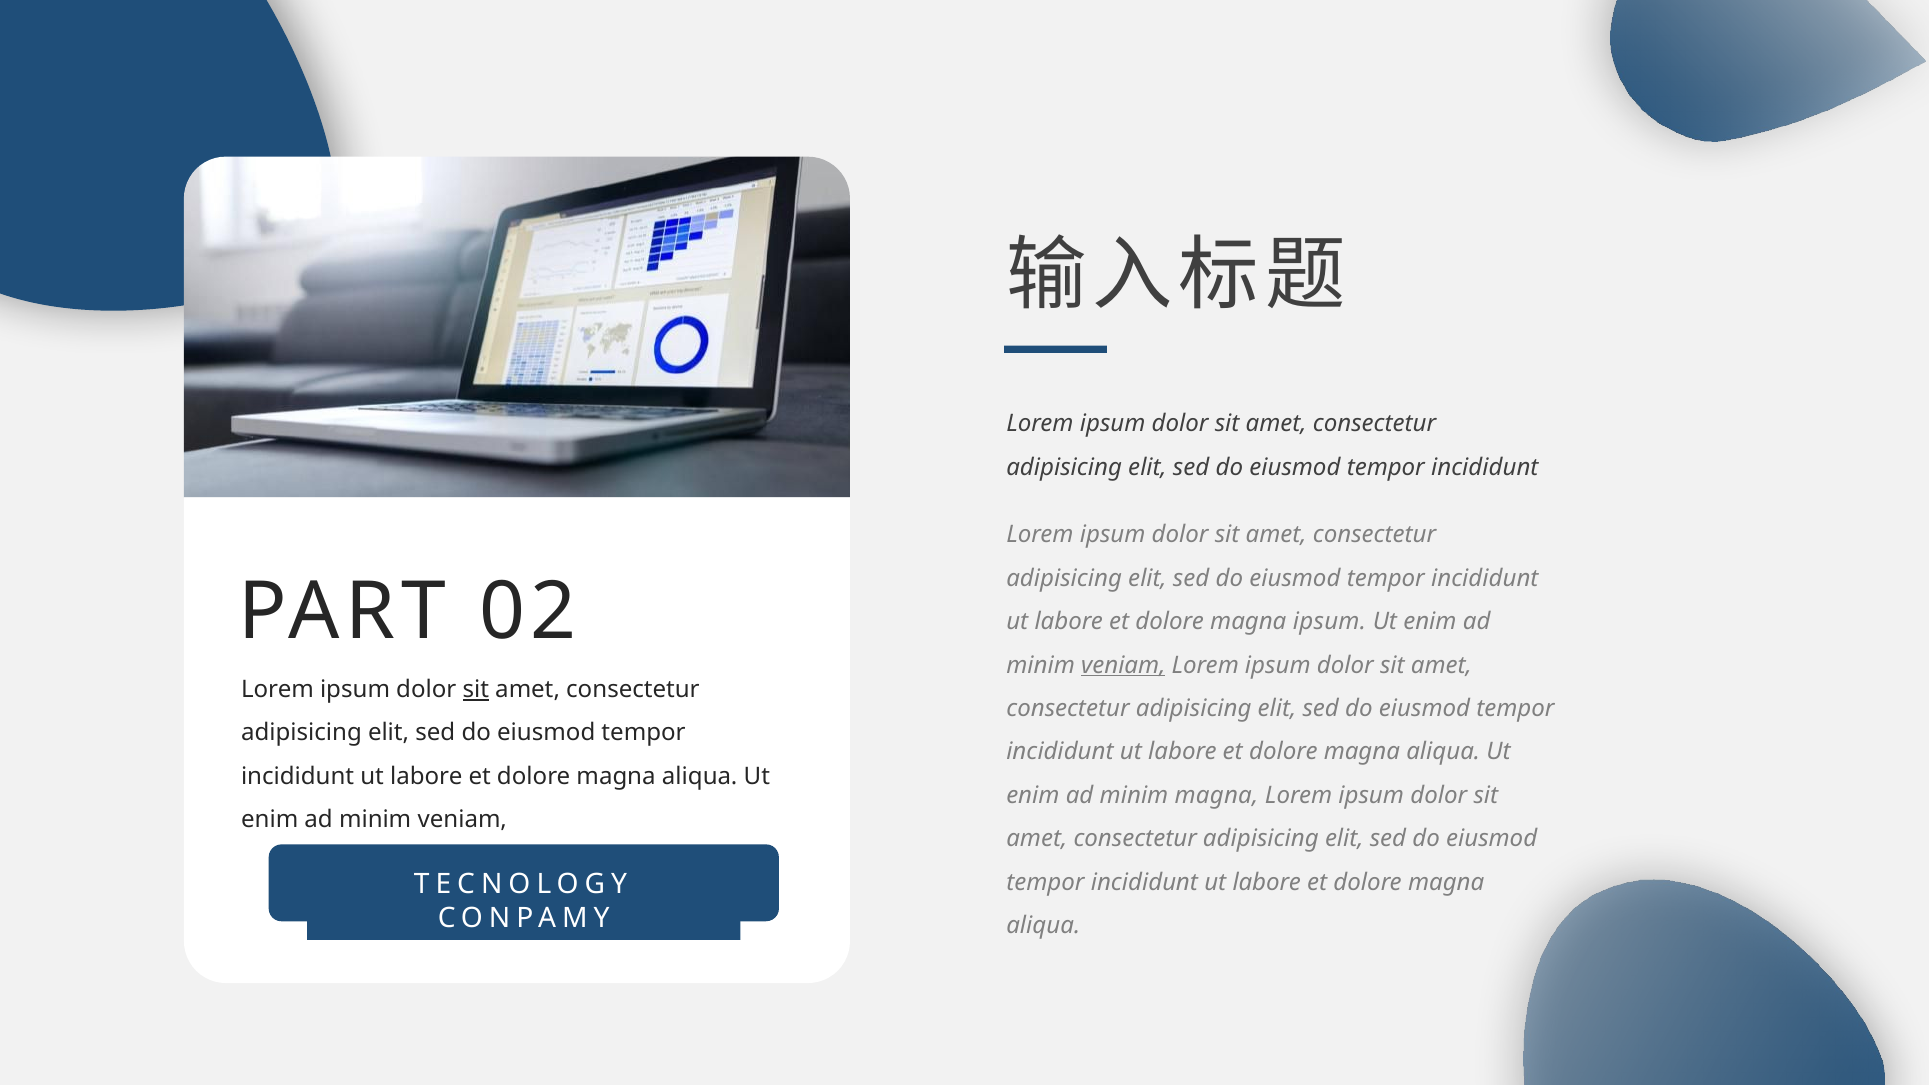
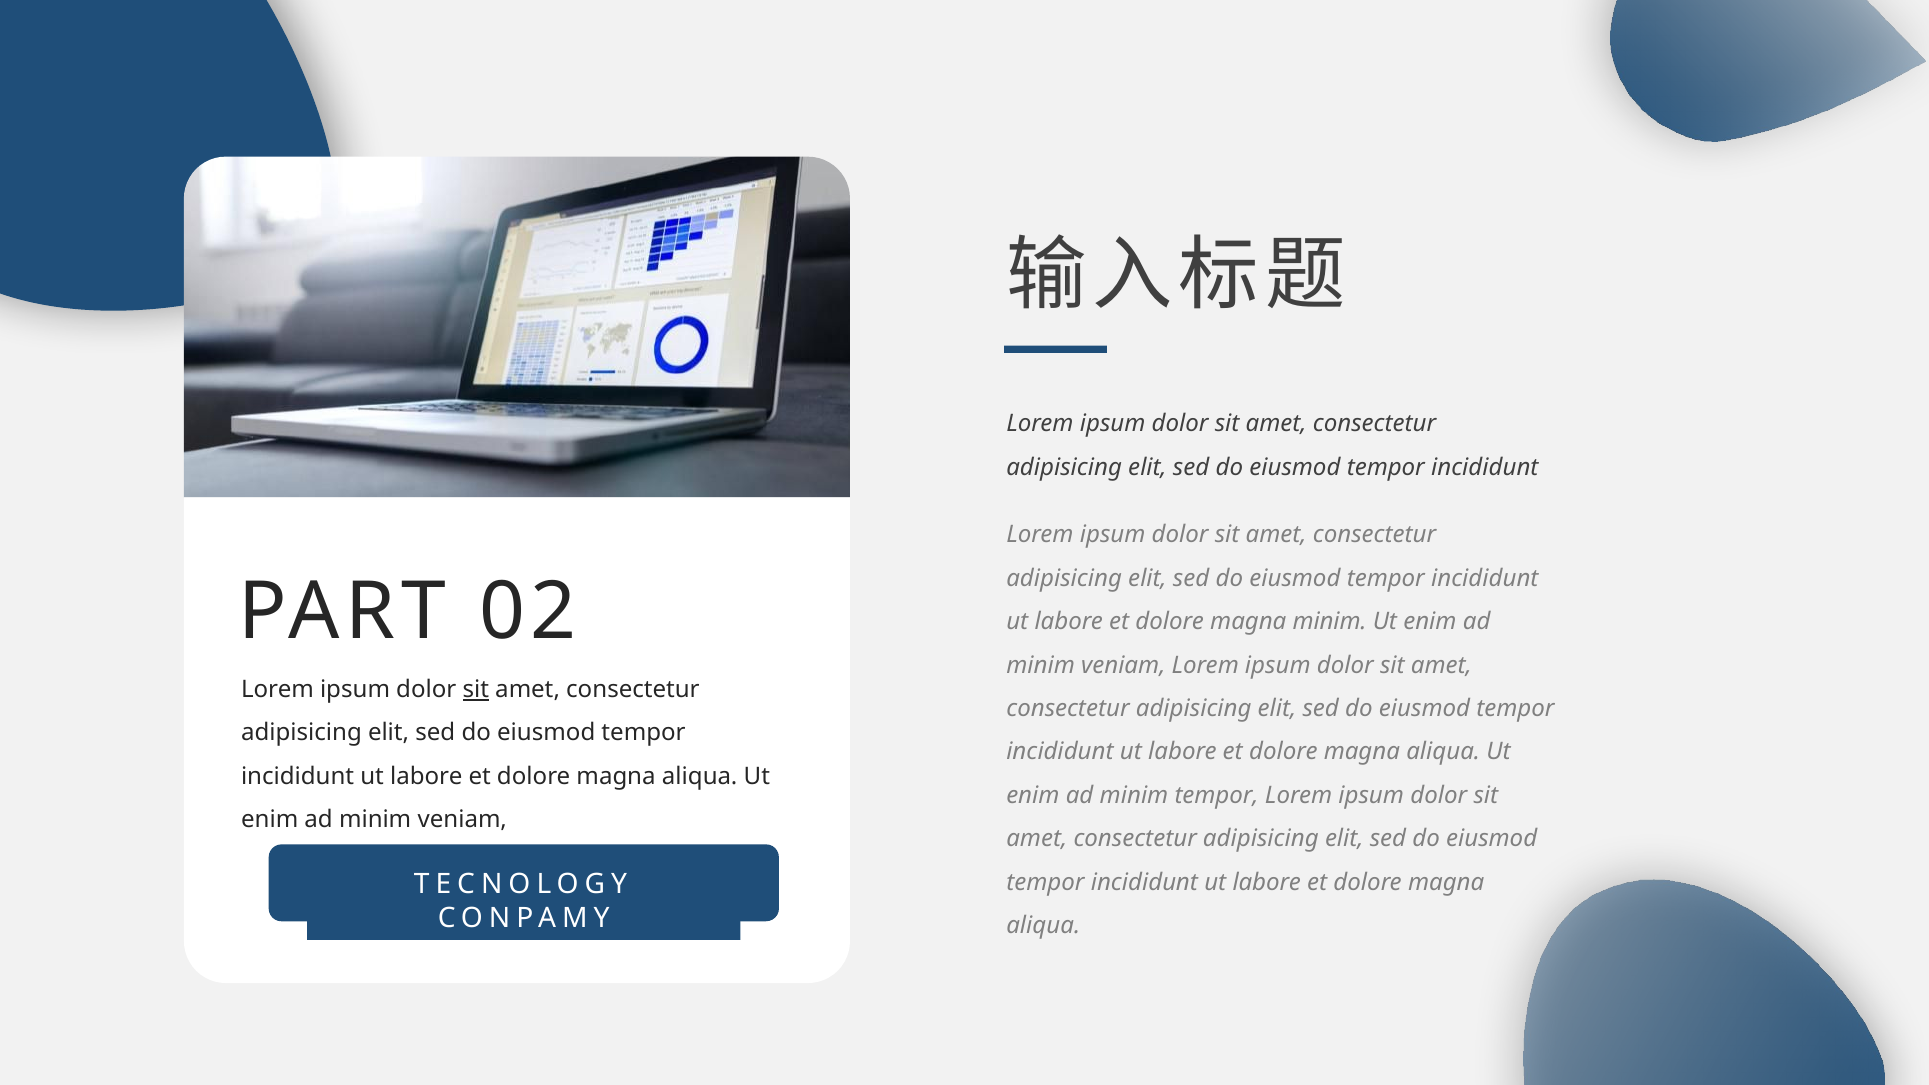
magna ipsum: ipsum -> minim
veniam at (1123, 665) underline: present -> none
minim magna: magna -> tempor
